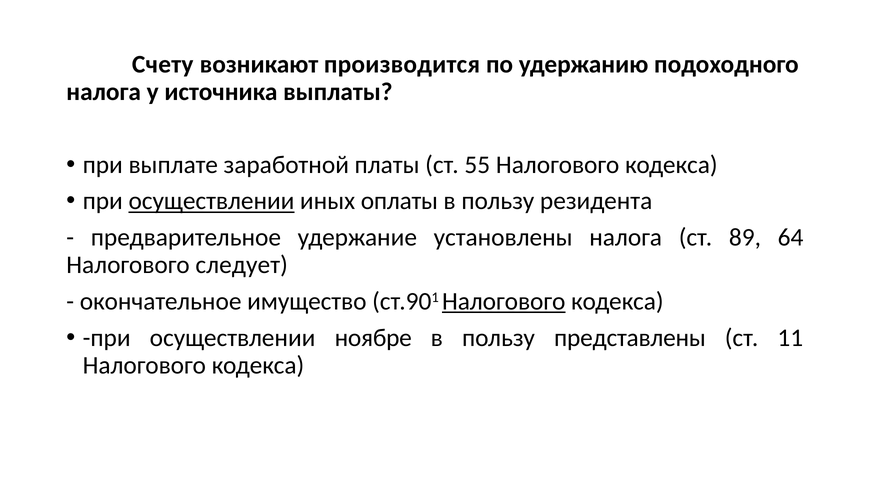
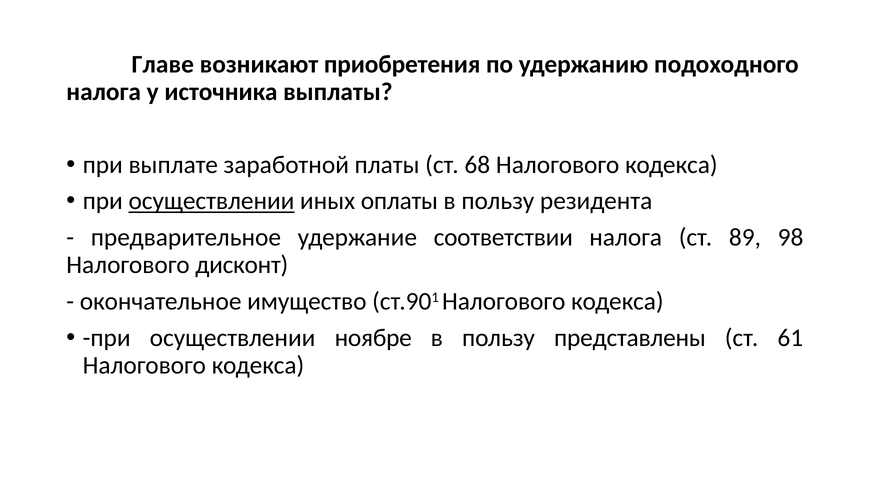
Счету: Счету -> Главе
производится: производится -> приобретения
55: 55 -> 68
установлены: установлены -> соответствии
64: 64 -> 98
следует: следует -> дисконт
Налогового at (504, 302) underline: present -> none
11: 11 -> 61
